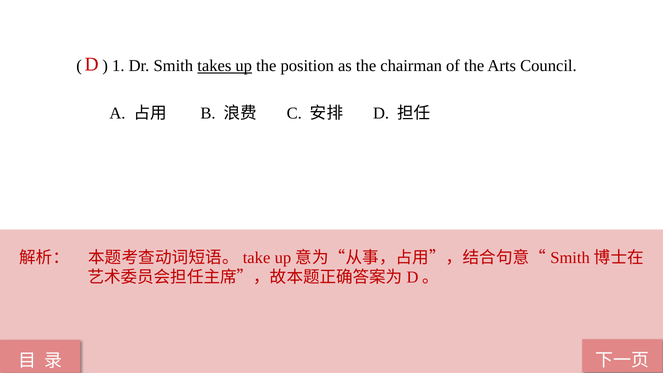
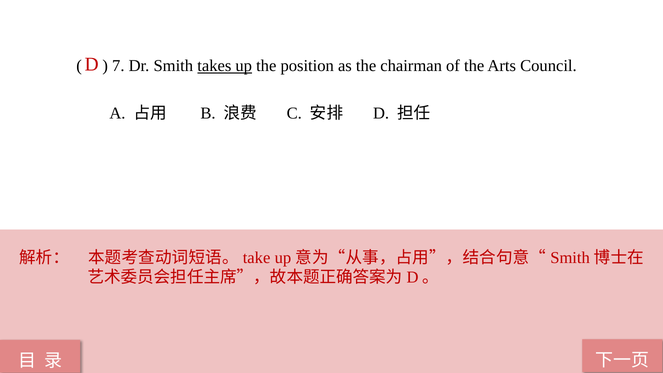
1: 1 -> 7
